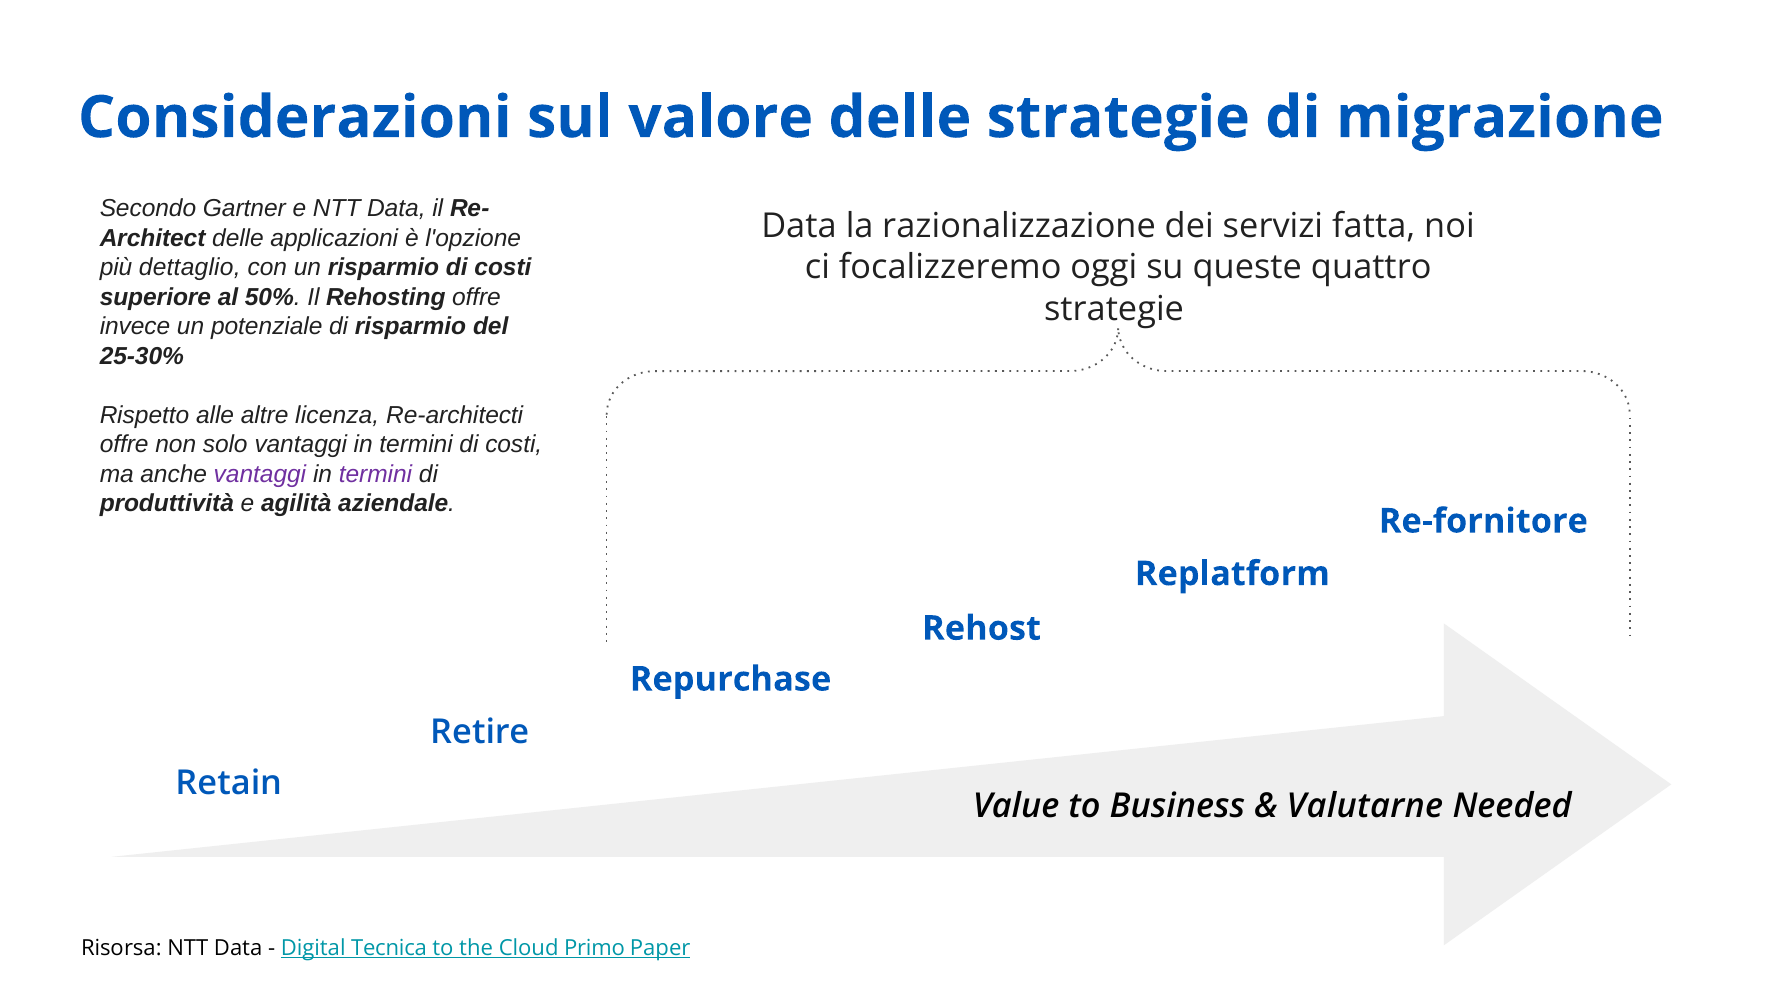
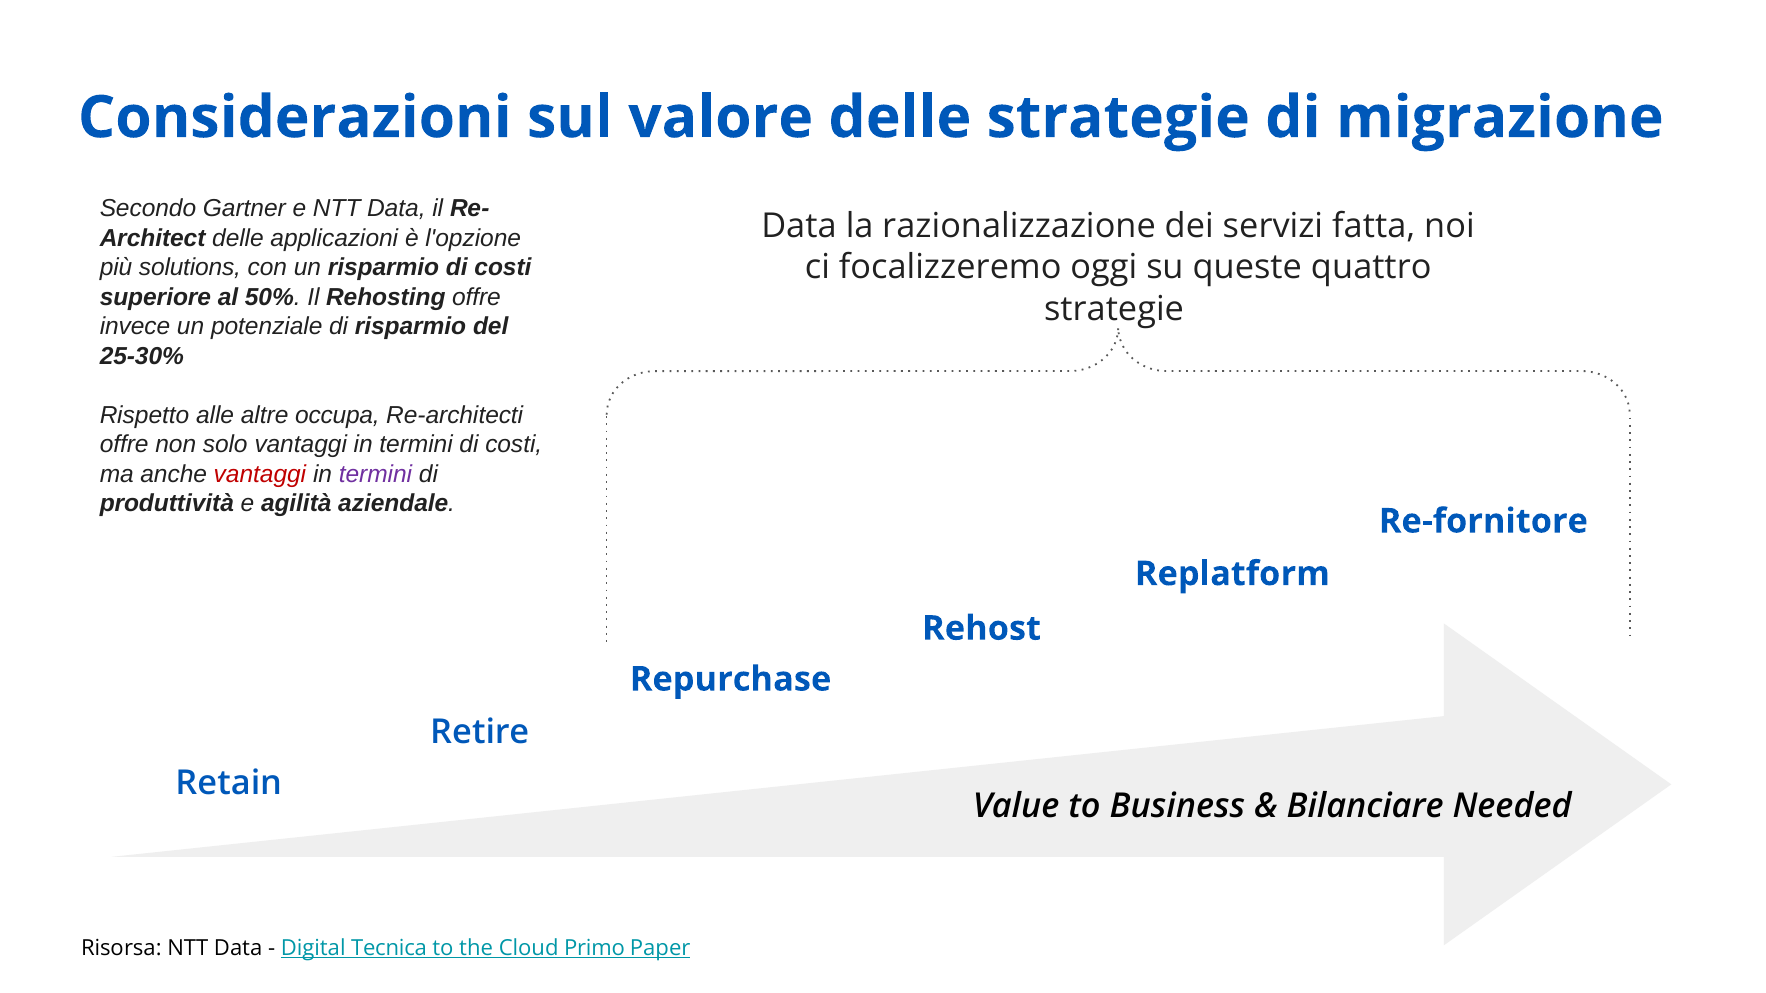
dettaglio: dettaglio -> solutions
licenza: licenza -> occupa
vantaggi at (260, 474) colour: purple -> red
Valutarne: Valutarne -> Bilanciare
